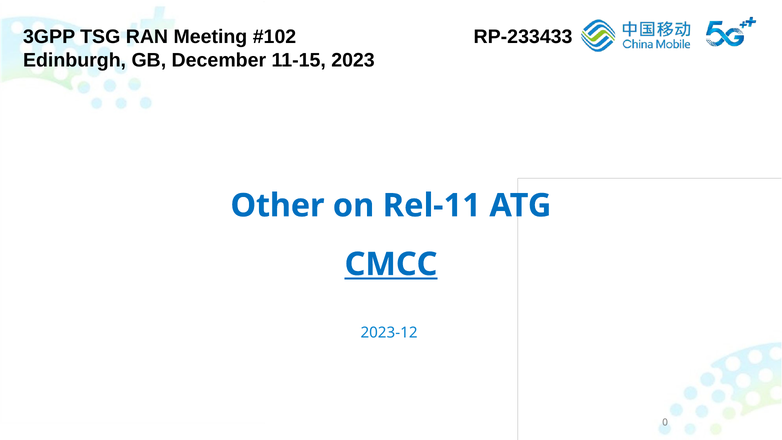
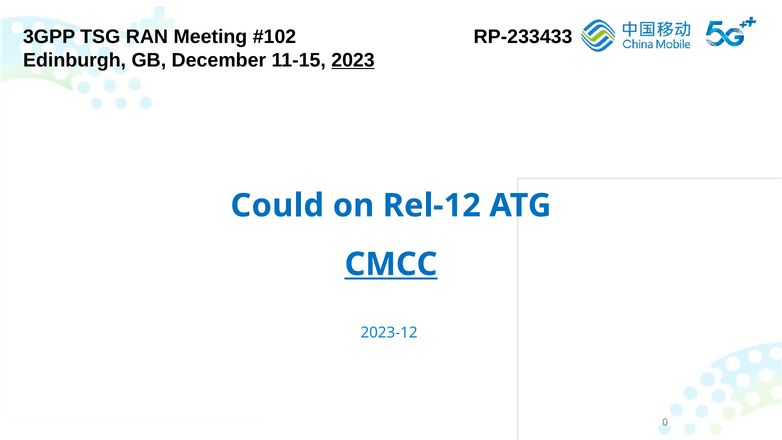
2023 underline: none -> present
Other: Other -> Could
Rel-11: Rel-11 -> Rel-12
